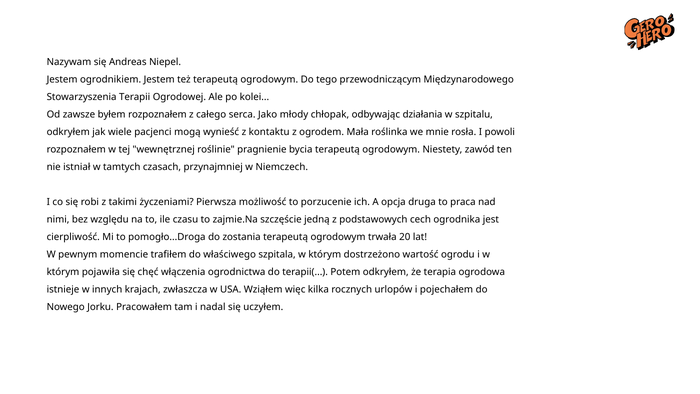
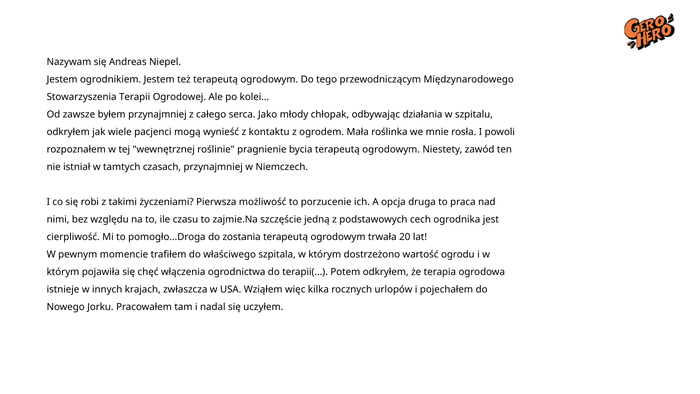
byłem rozpoznałem: rozpoznałem -> przynajmniej
